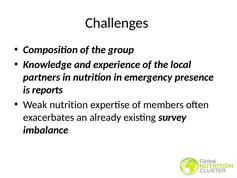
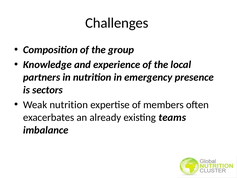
reports: reports -> sectors
survey: survey -> teams
